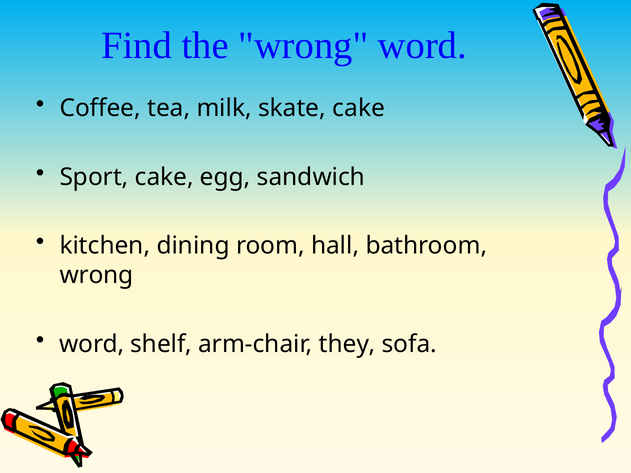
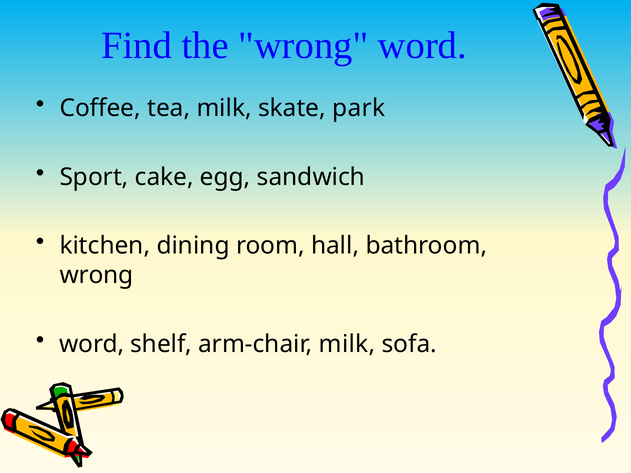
skate cake: cake -> park
arm-chair they: they -> milk
